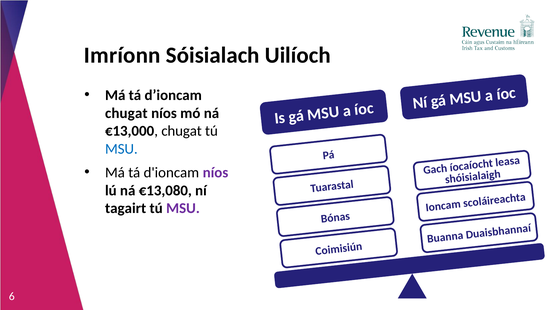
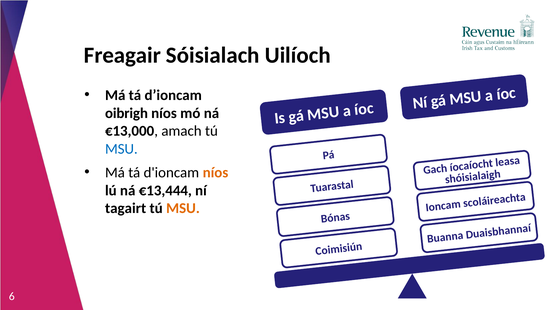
Imríonn: Imríonn -> Freagair
chugat at (126, 113): chugat -> oibrigh
€13,000 chugat: chugat -> amach
níos at (215, 172) colour: purple -> orange
€13,080: €13,080 -> €13,444
MSU at (183, 208) colour: purple -> orange
